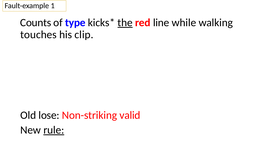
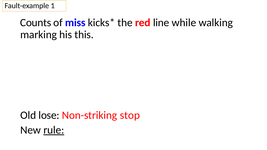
type: type -> miss
the underline: present -> none
touches: touches -> marking
clip: clip -> this
valid: valid -> stop
